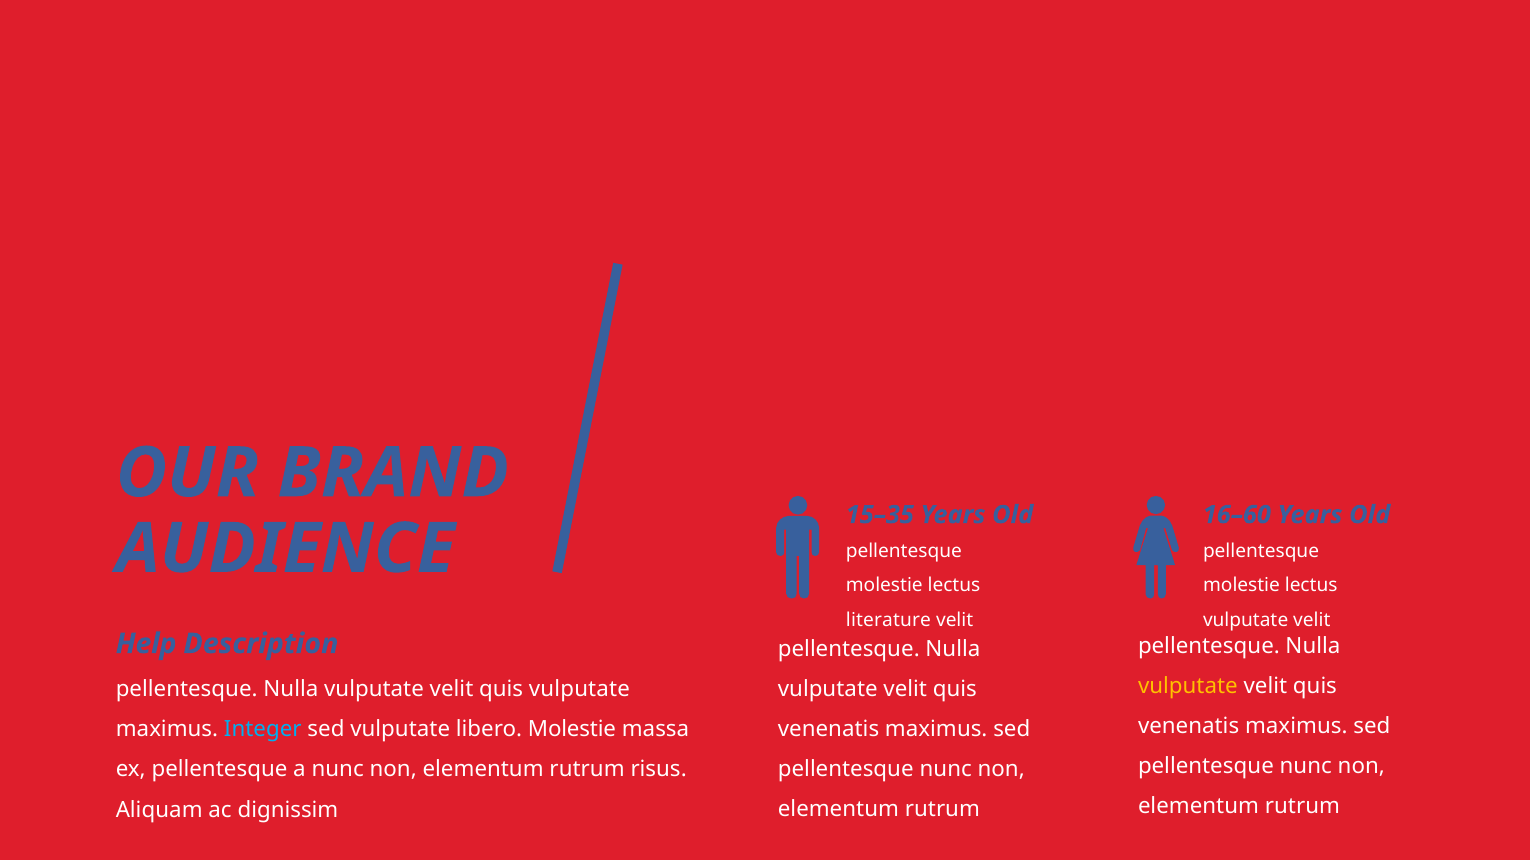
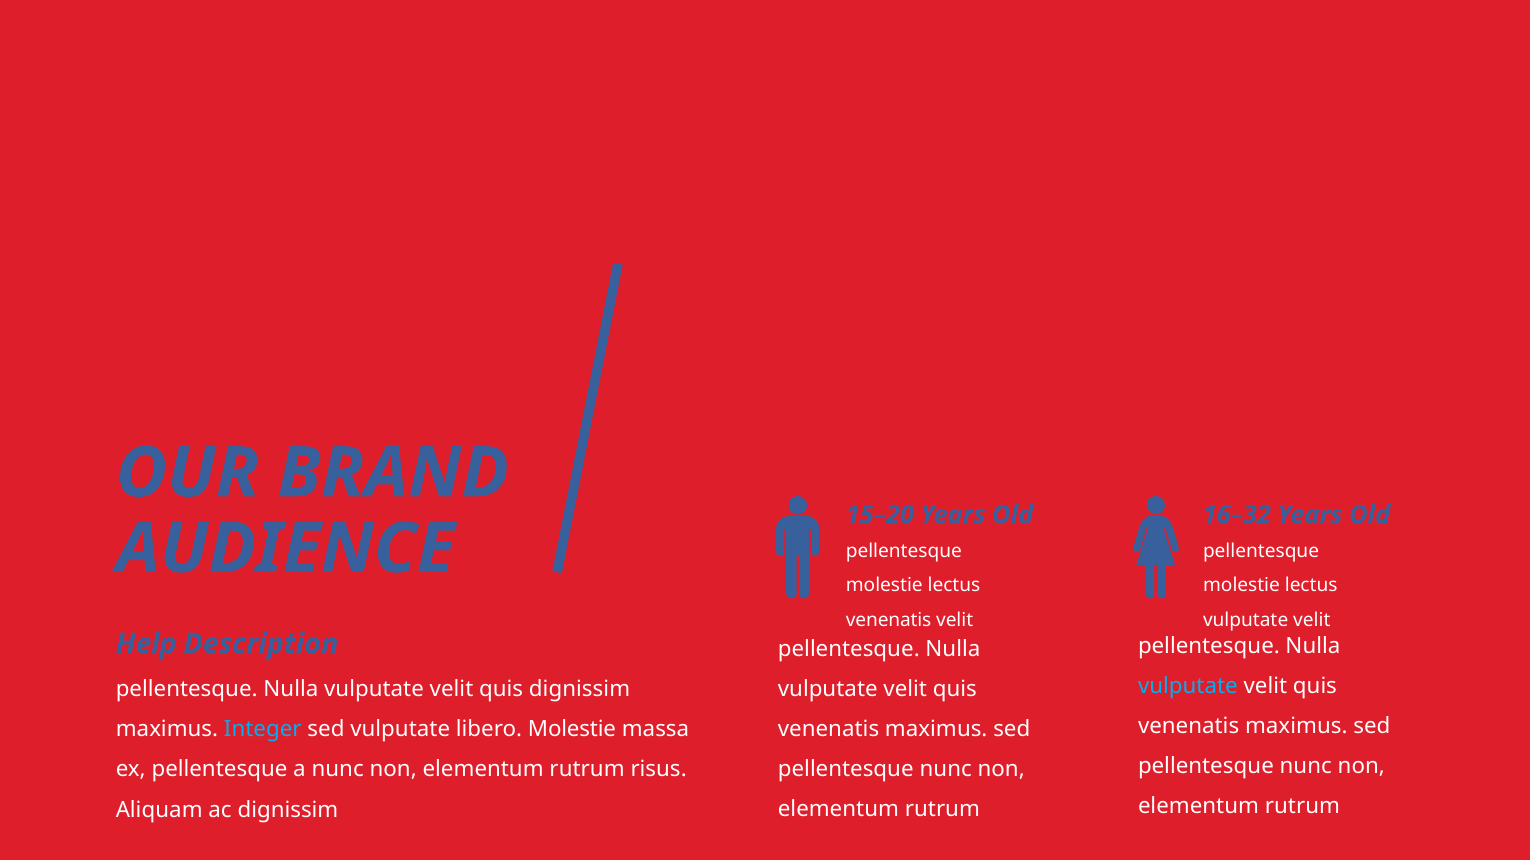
15–35: 15–35 -> 15–20
16–60: 16–60 -> 16–32
literature at (888, 620): literature -> venenatis
vulputate at (1188, 686) colour: yellow -> light blue
quis vulputate: vulputate -> dignissim
